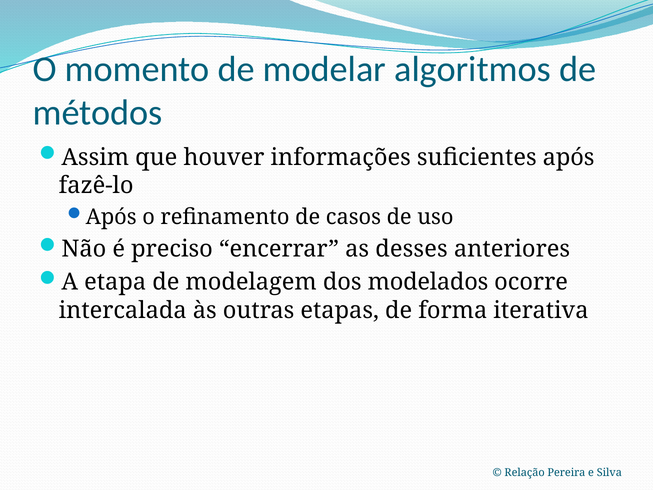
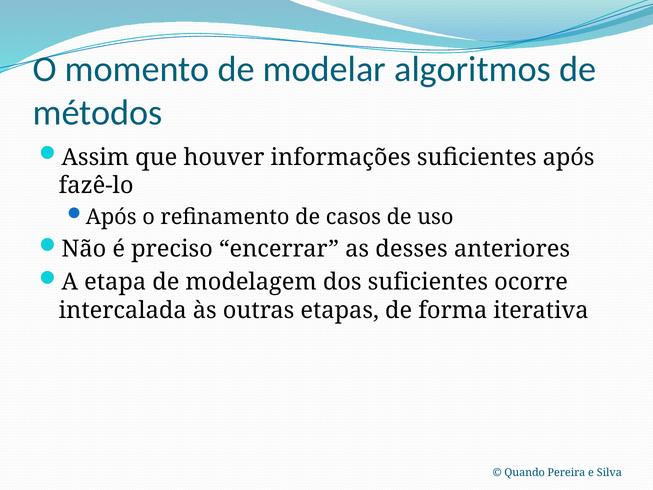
dos modelados: modelados -> suficientes
Relação: Relação -> Quando
